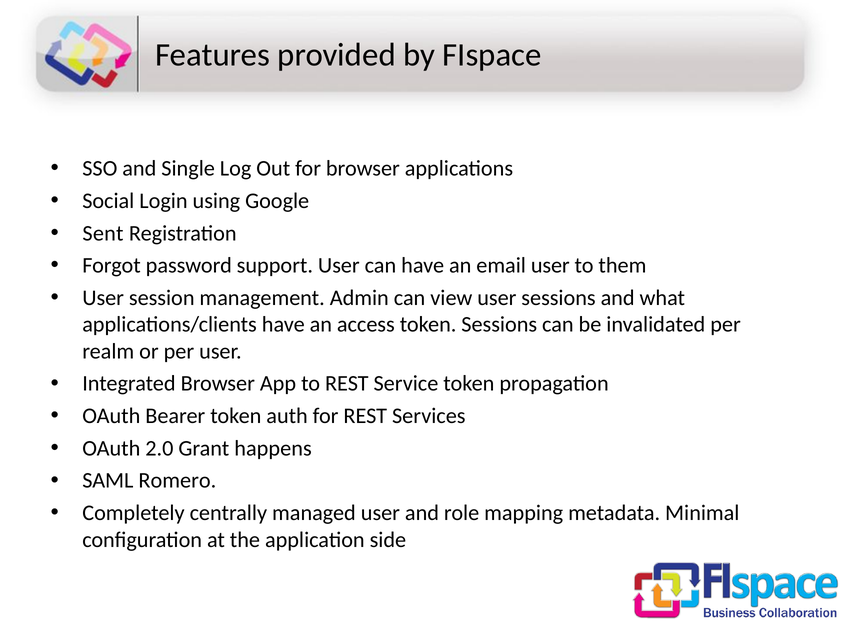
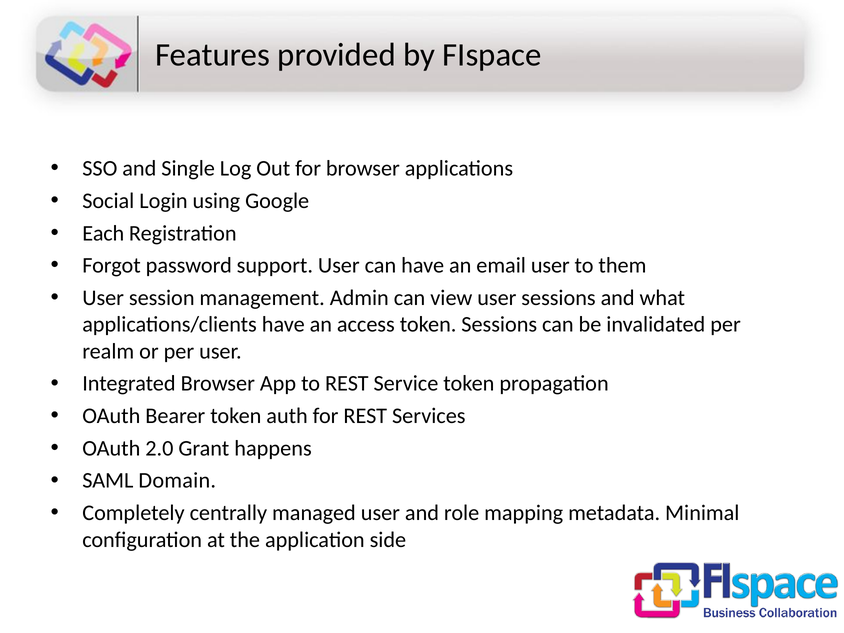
Sent: Sent -> Each
Romero: Romero -> Domain
